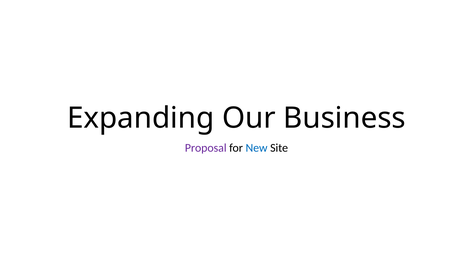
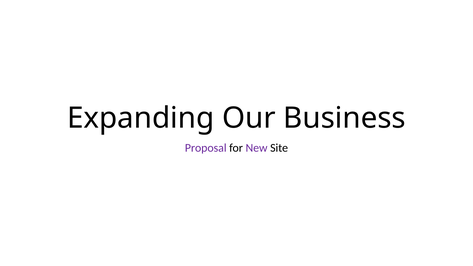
New colour: blue -> purple
